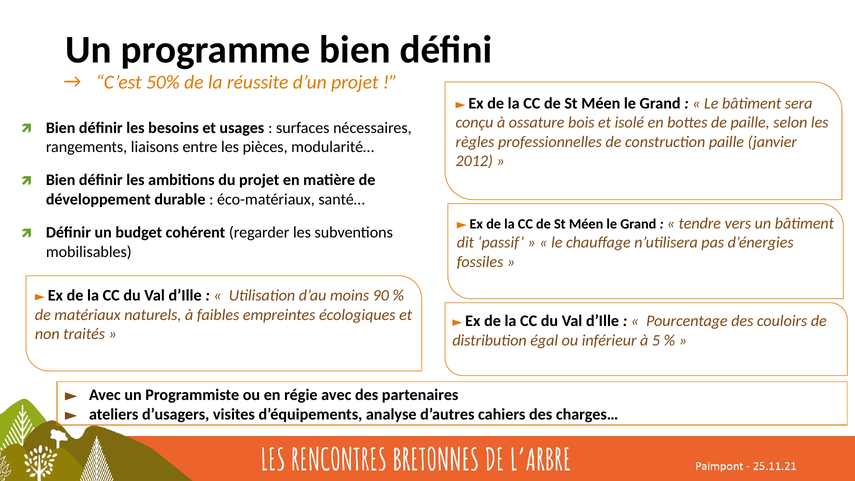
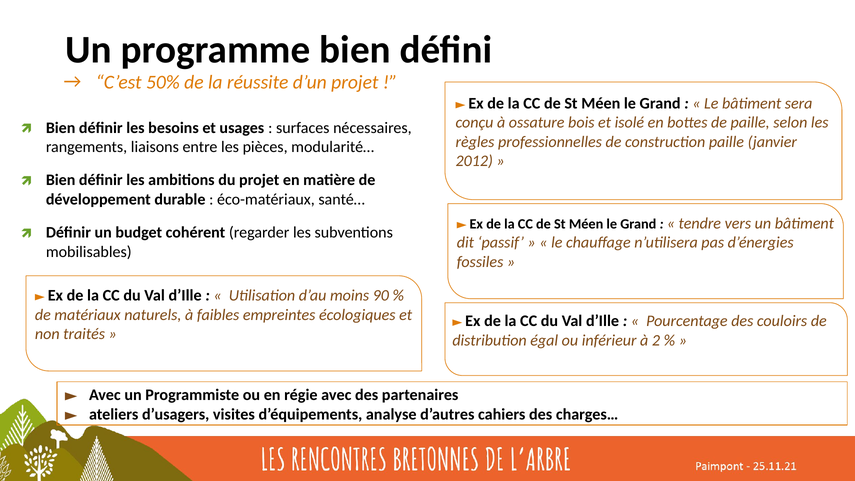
5: 5 -> 2
